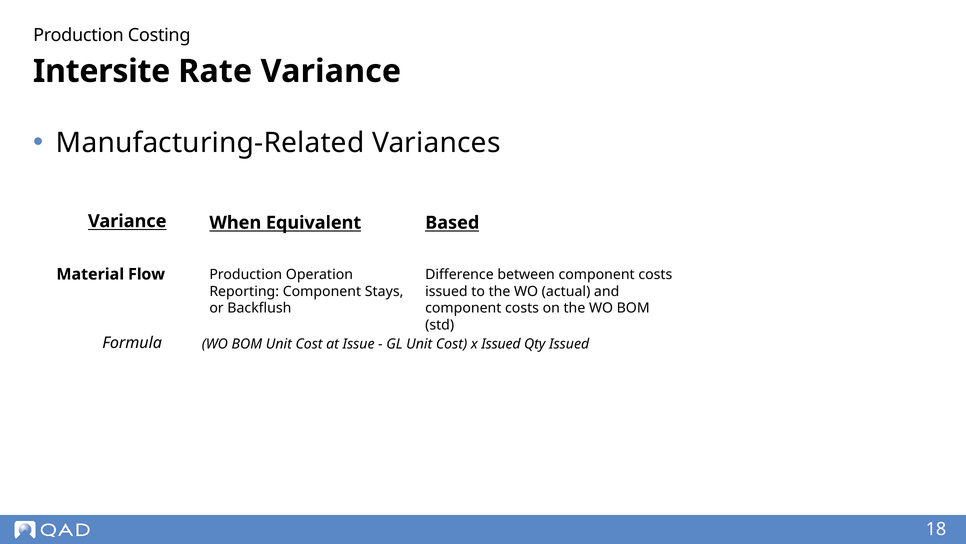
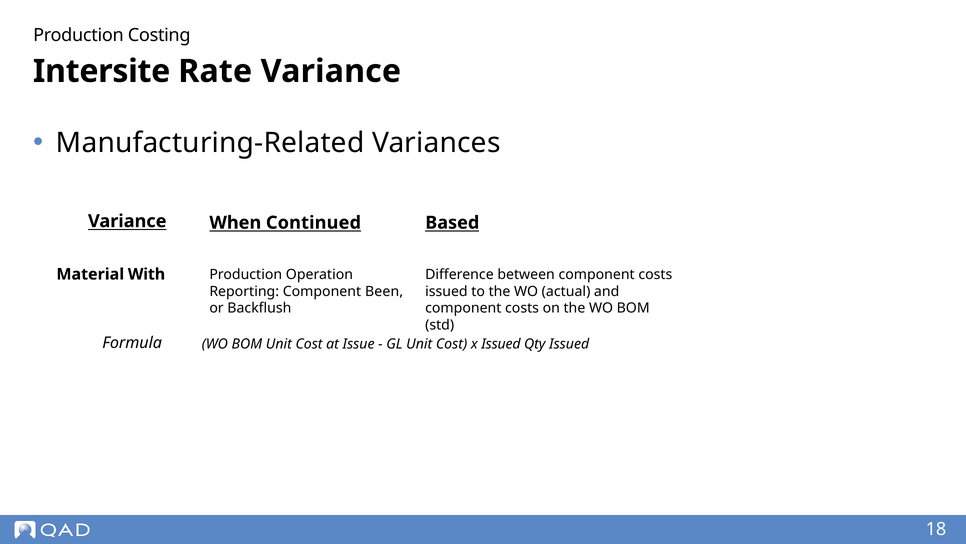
Equivalent: Equivalent -> Continued
Flow: Flow -> With
Stays: Stays -> Been
